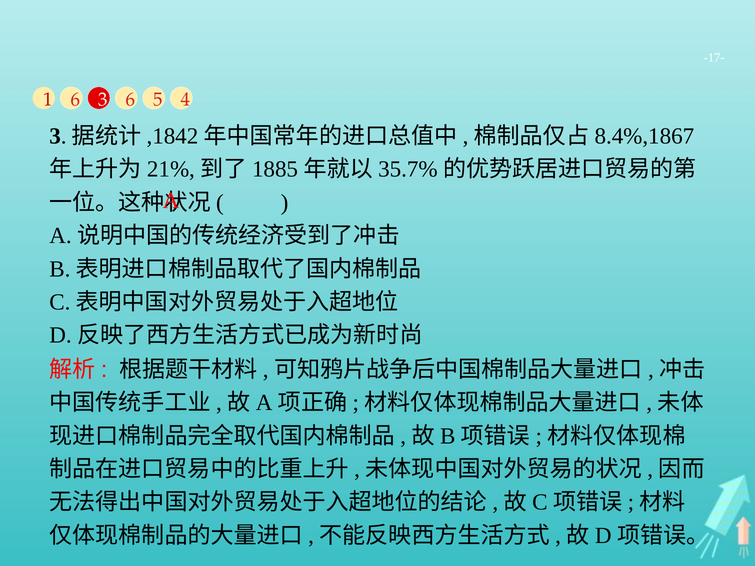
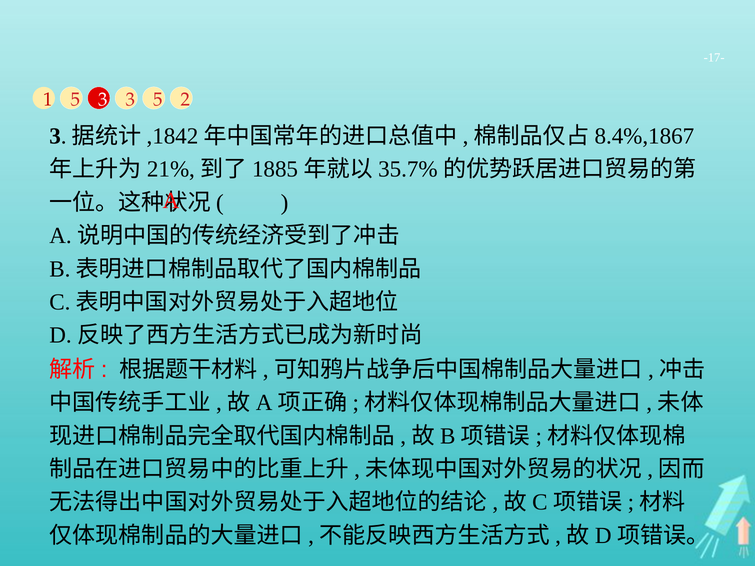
1 6: 6 -> 5
3 6: 6 -> 3
4: 4 -> 2
